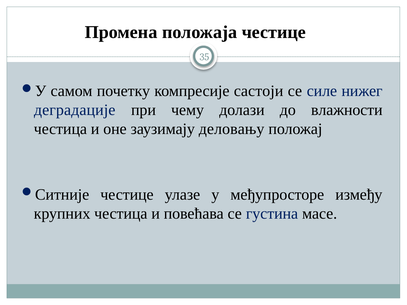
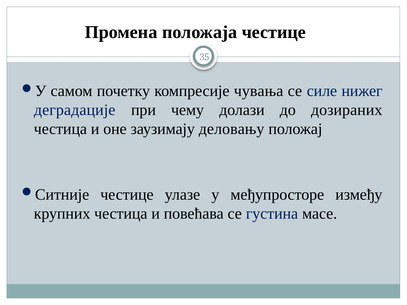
састоји: састоји -> чувања
влажности: влажности -> дозираних
